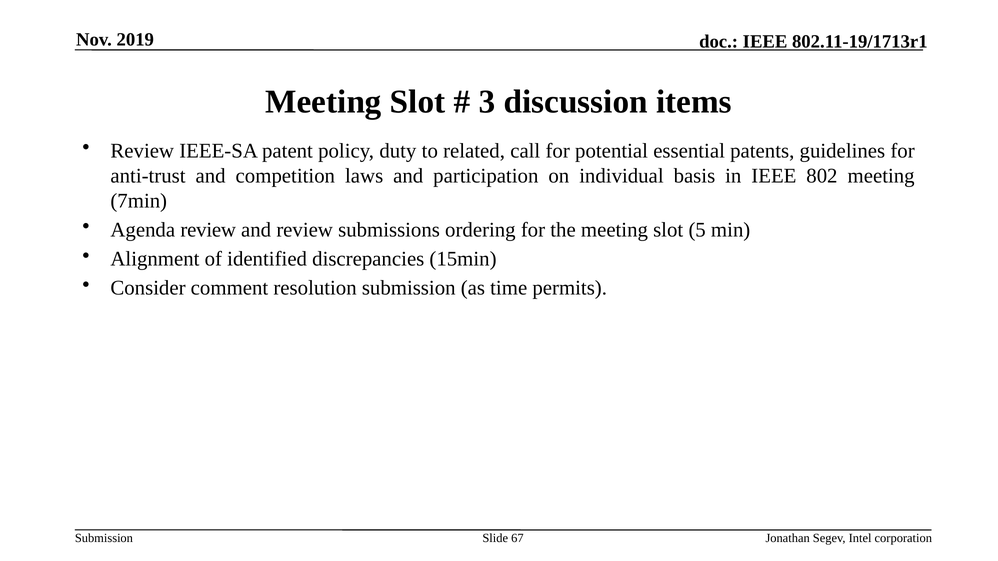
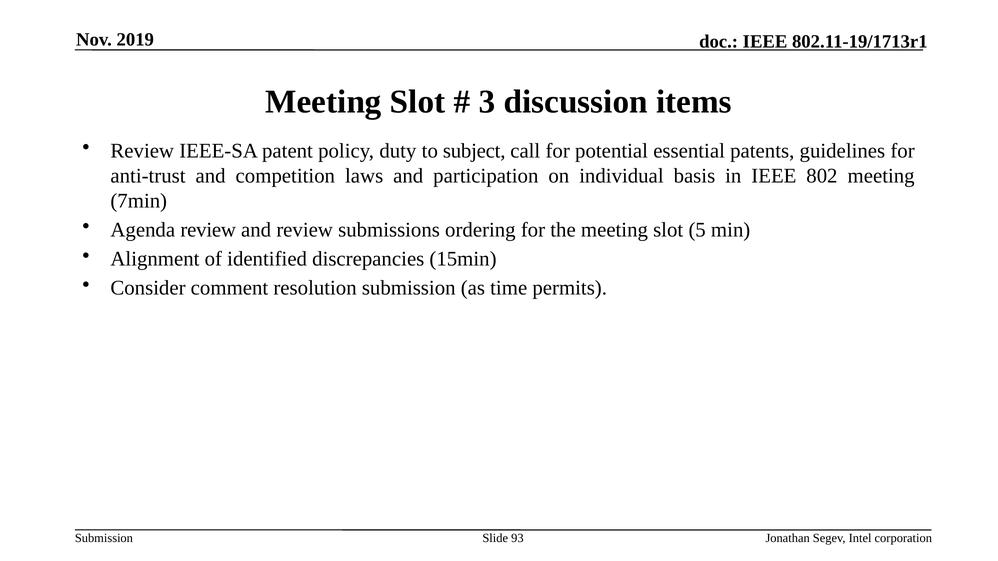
related: related -> subject
67: 67 -> 93
